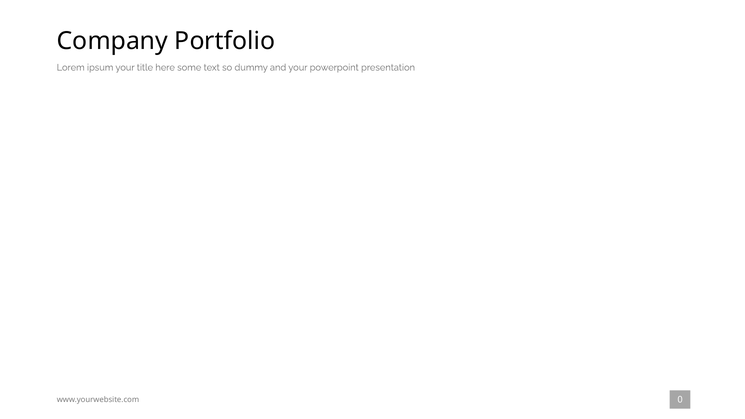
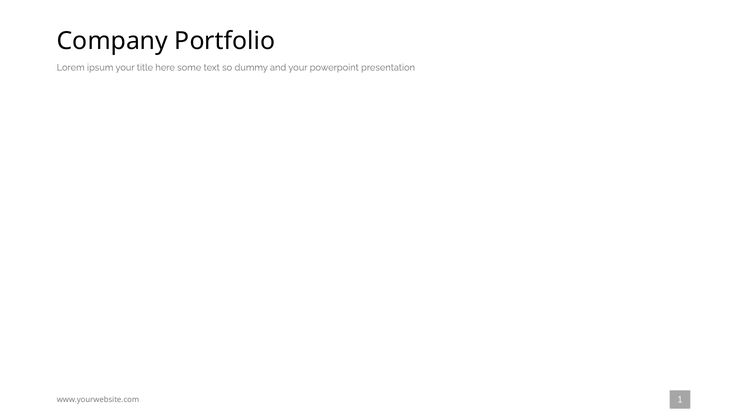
0: 0 -> 1
